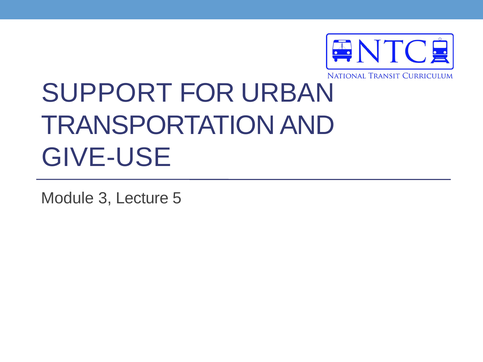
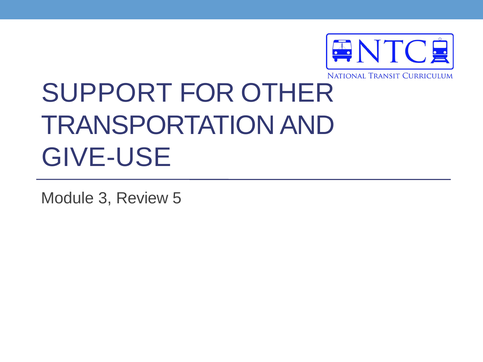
URBAN: URBAN -> OTHER
Lecture: Lecture -> Review
